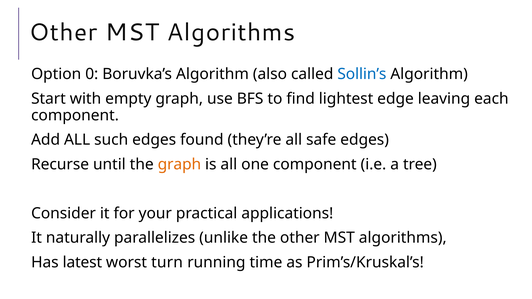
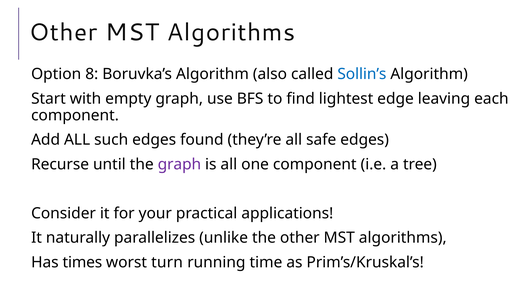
0: 0 -> 8
graph at (179, 164) colour: orange -> purple
latest: latest -> times
